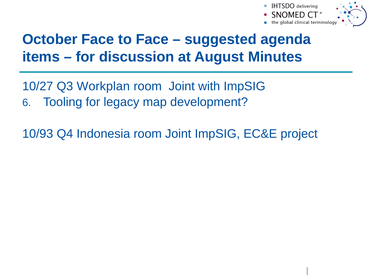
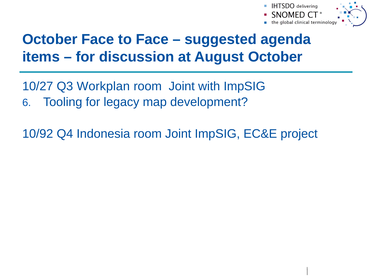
August Minutes: Minutes -> October
10/93: 10/93 -> 10/92
